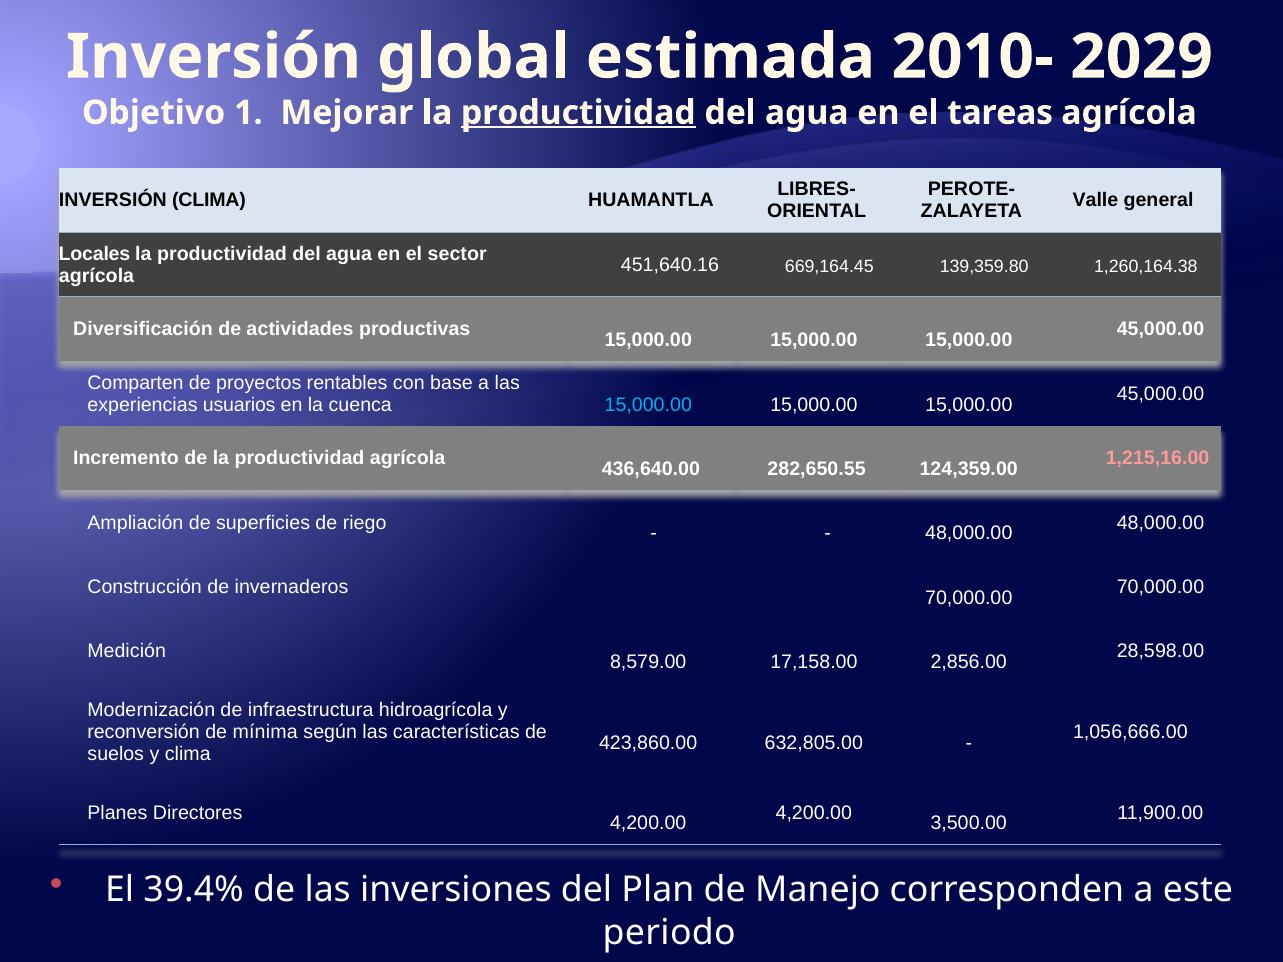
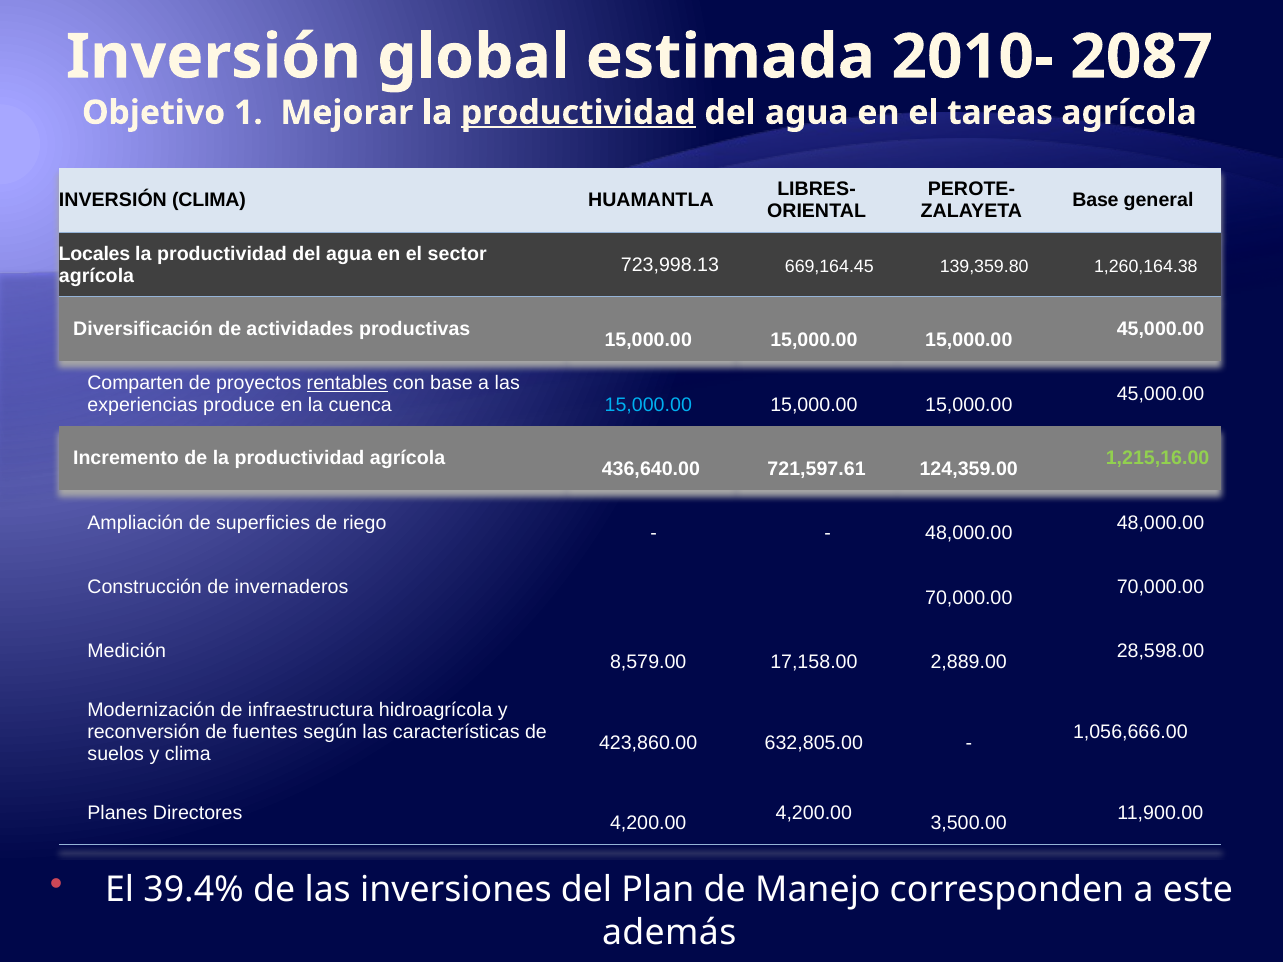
2029: 2029 -> 2087
Valle at (1095, 200): Valle -> Base
451,640.16: 451,640.16 -> 723,998.13
rentables underline: none -> present
usuarios: usuarios -> produce
1,215,16.00 colour: pink -> light green
282,650.55: 282,650.55 -> 721,597.61
2,856.00: 2,856.00 -> 2,889.00
mínima: mínima -> fuentes
periodo: periodo -> además
